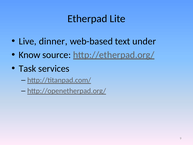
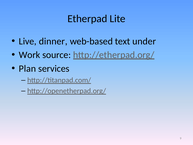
Know: Know -> Work
Task: Task -> Plan
